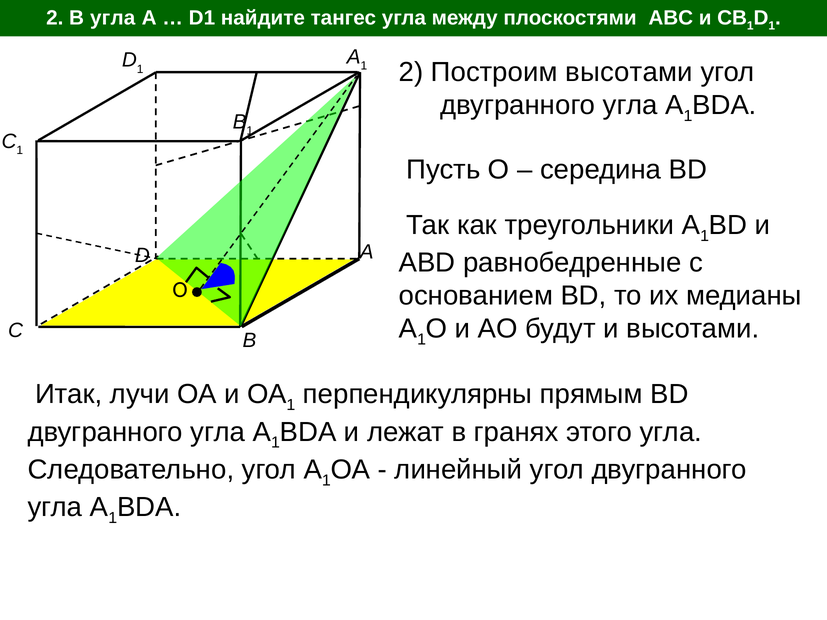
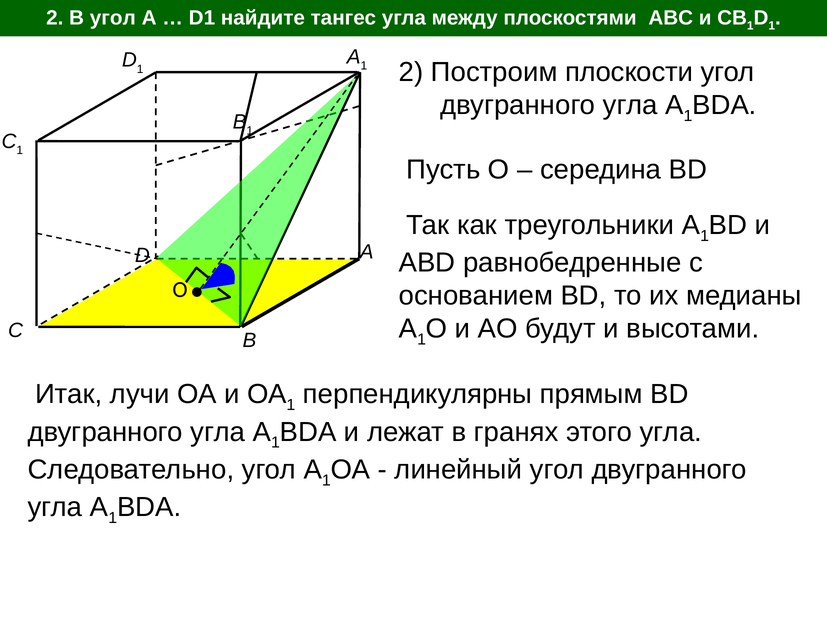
В угла: угла -> угол
Построим высотами: высотами -> плоскости
